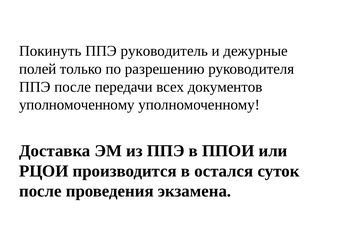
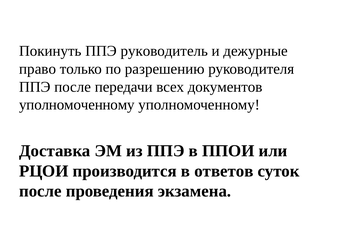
полей: полей -> право
остался: остался -> ответов
